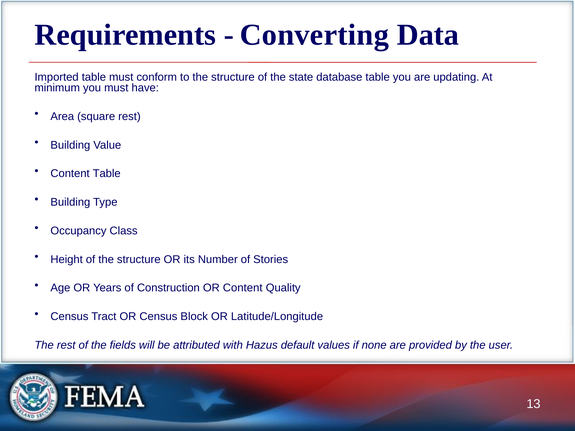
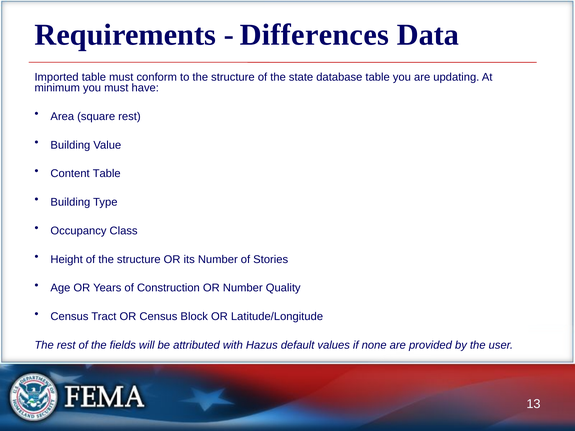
Converting: Converting -> Differences
OR Content: Content -> Number
